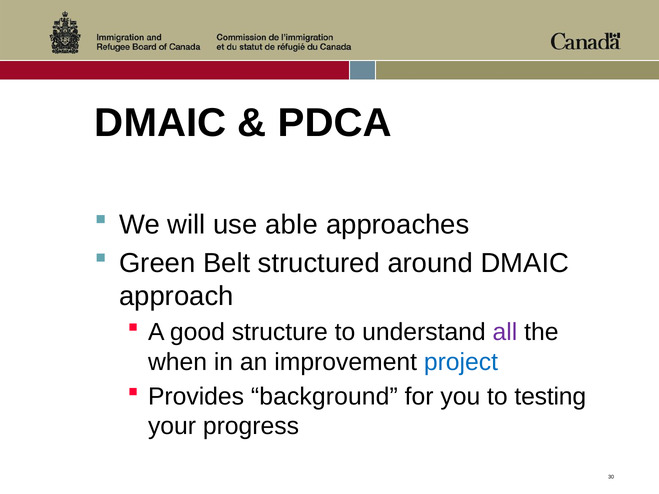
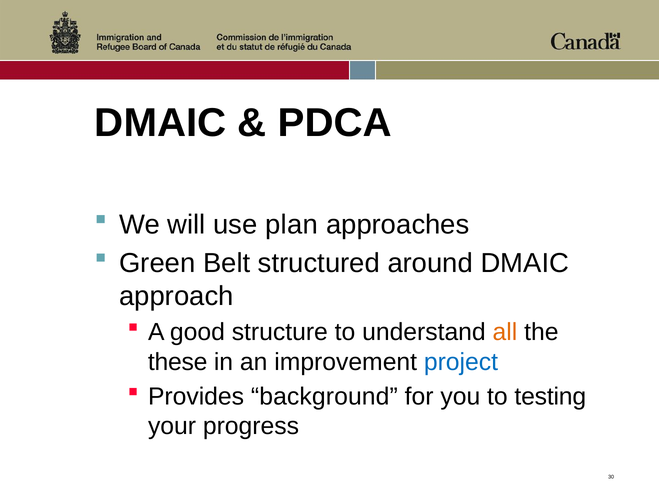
able: able -> plan
all colour: purple -> orange
when: when -> these
